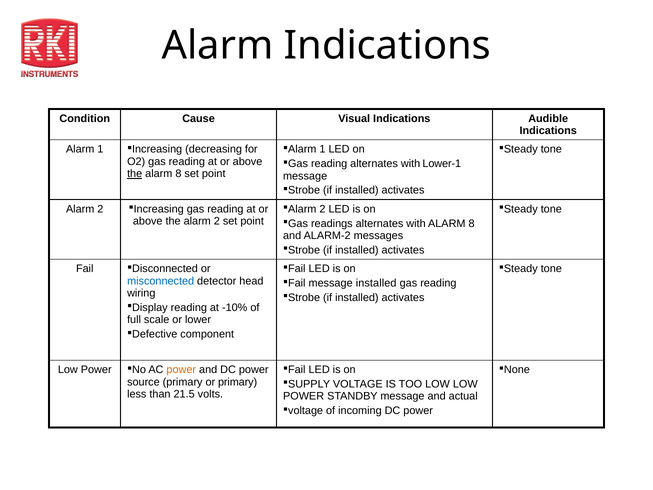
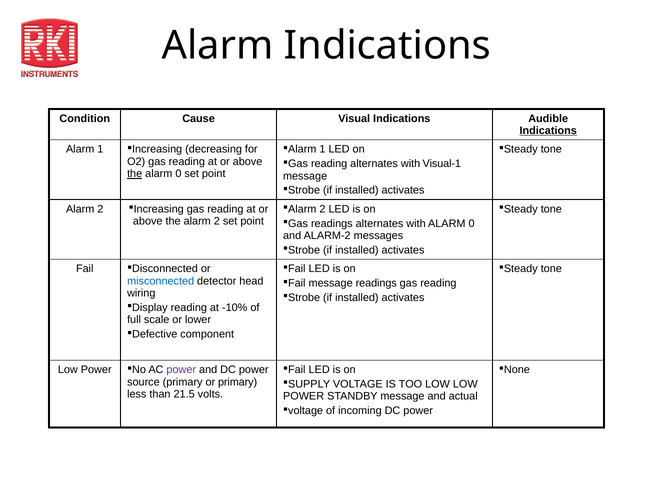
Indications at (548, 131) underline: none -> present
Lower-1: Lower-1 -> Visual-1
8 at (178, 174): 8 -> 0
with ALARM 8: 8 -> 0
message installed: installed -> readings
power at (181, 370) colour: orange -> purple
